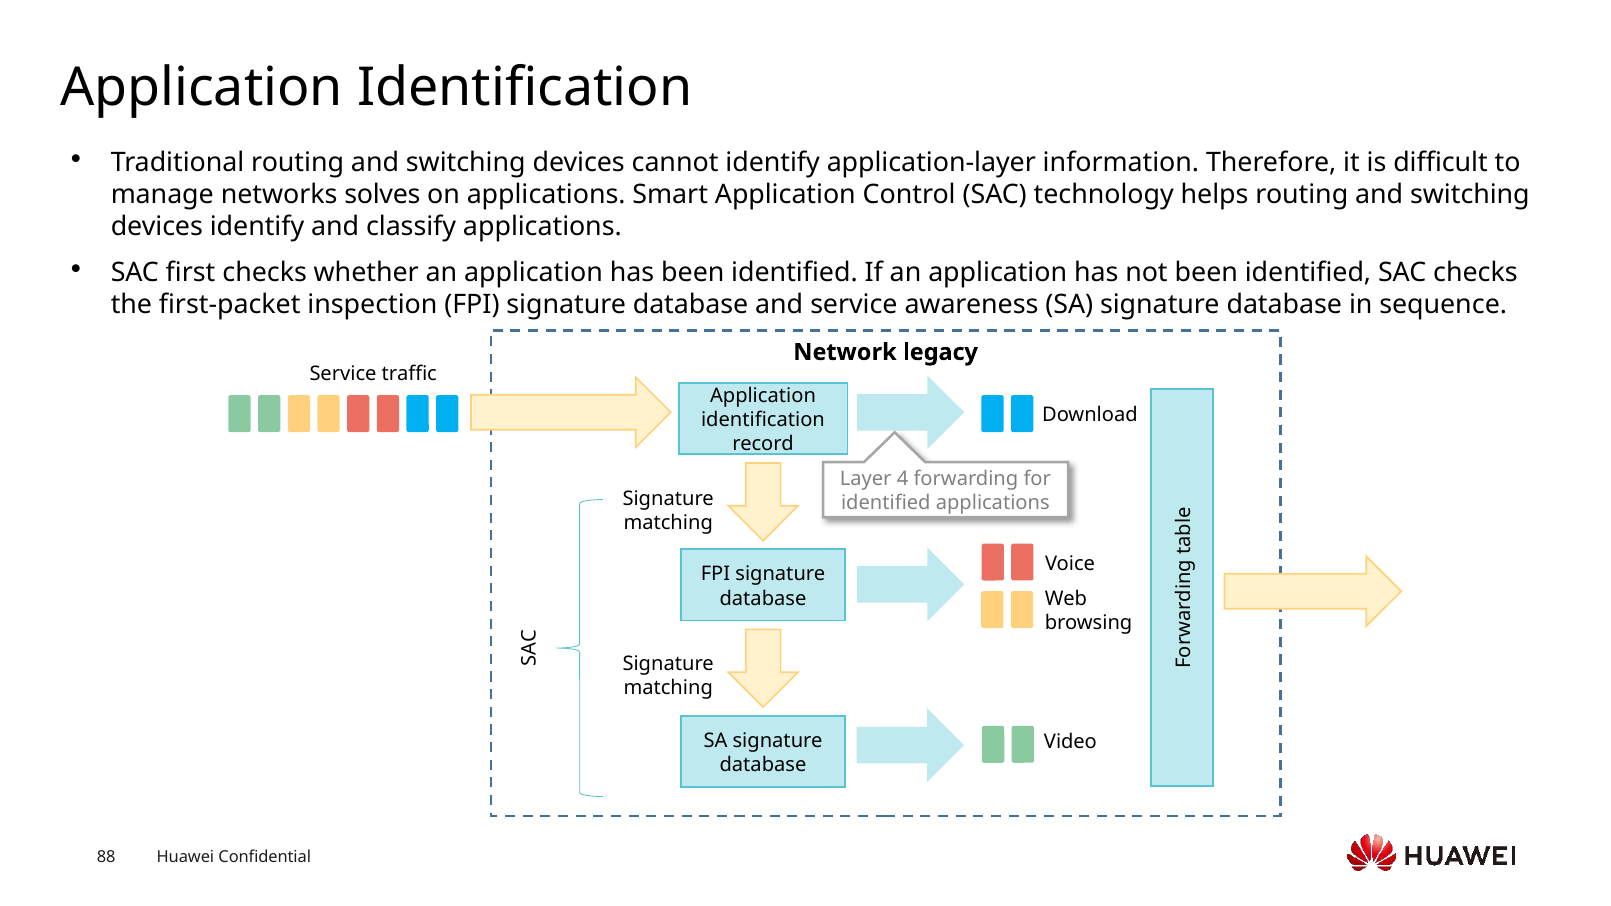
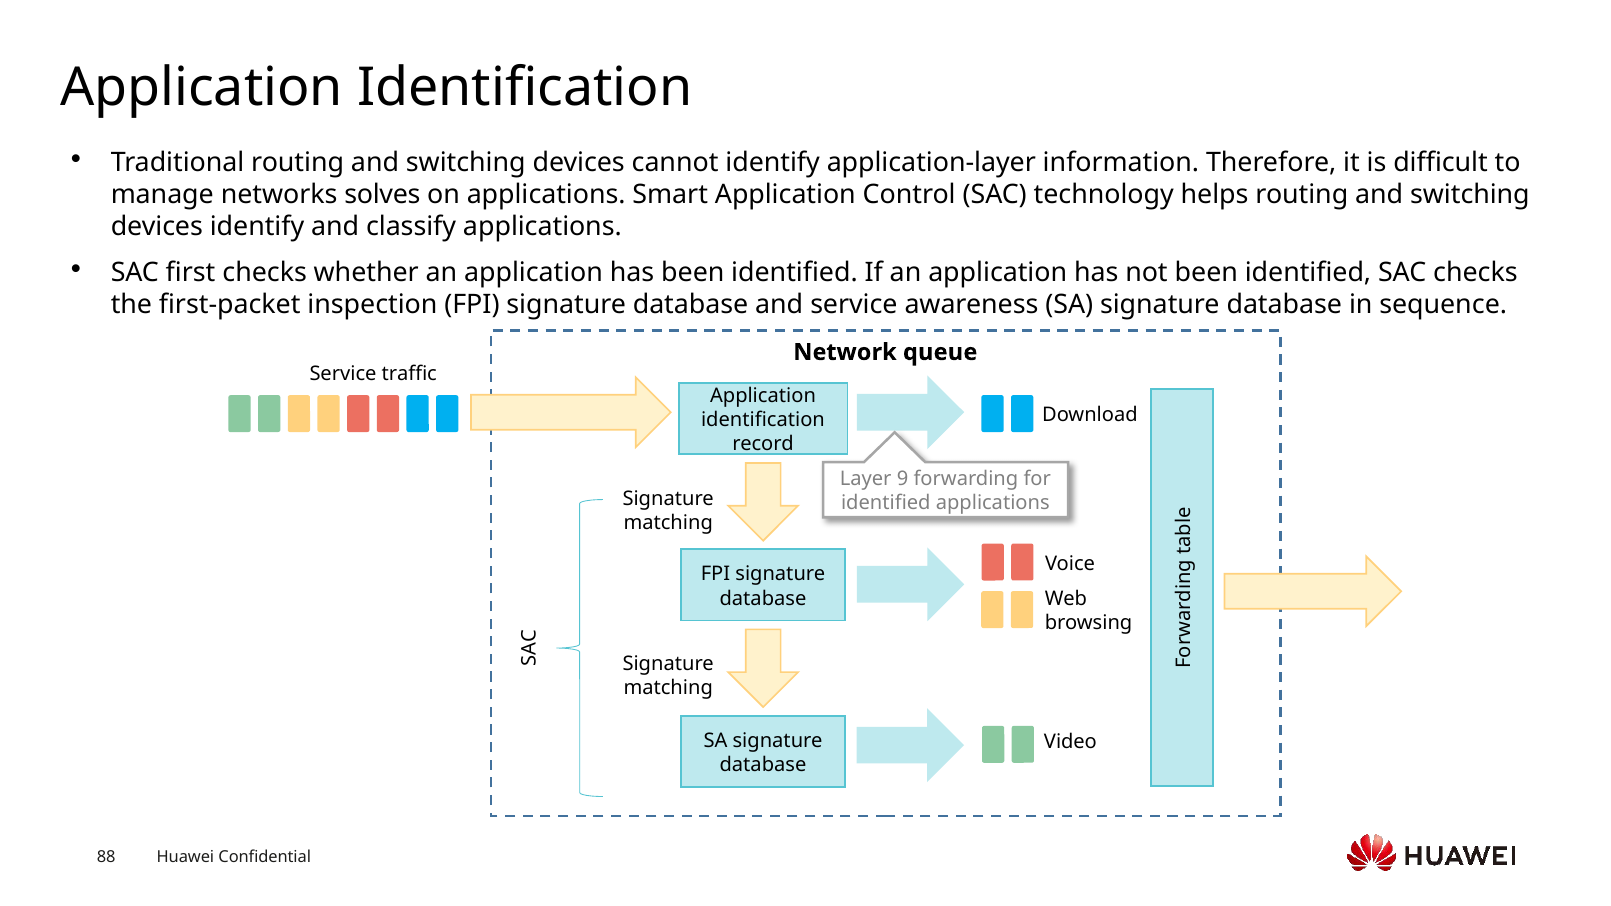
legacy: legacy -> queue
4: 4 -> 9
